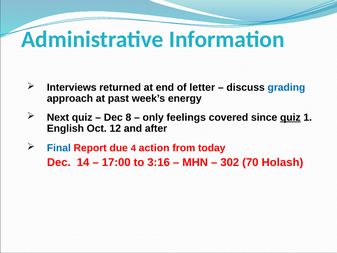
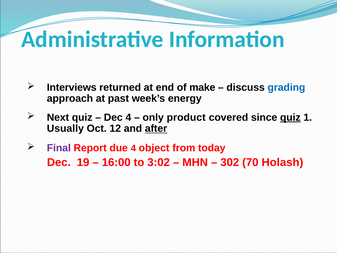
letter: letter -> make
Dec 8: 8 -> 4
feelings: feelings -> product
English: English -> Usually
after underline: none -> present
Final colour: blue -> purple
action: action -> object
14: 14 -> 19
17:00: 17:00 -> 16:00
3:16: 3:16 -> 3:02
